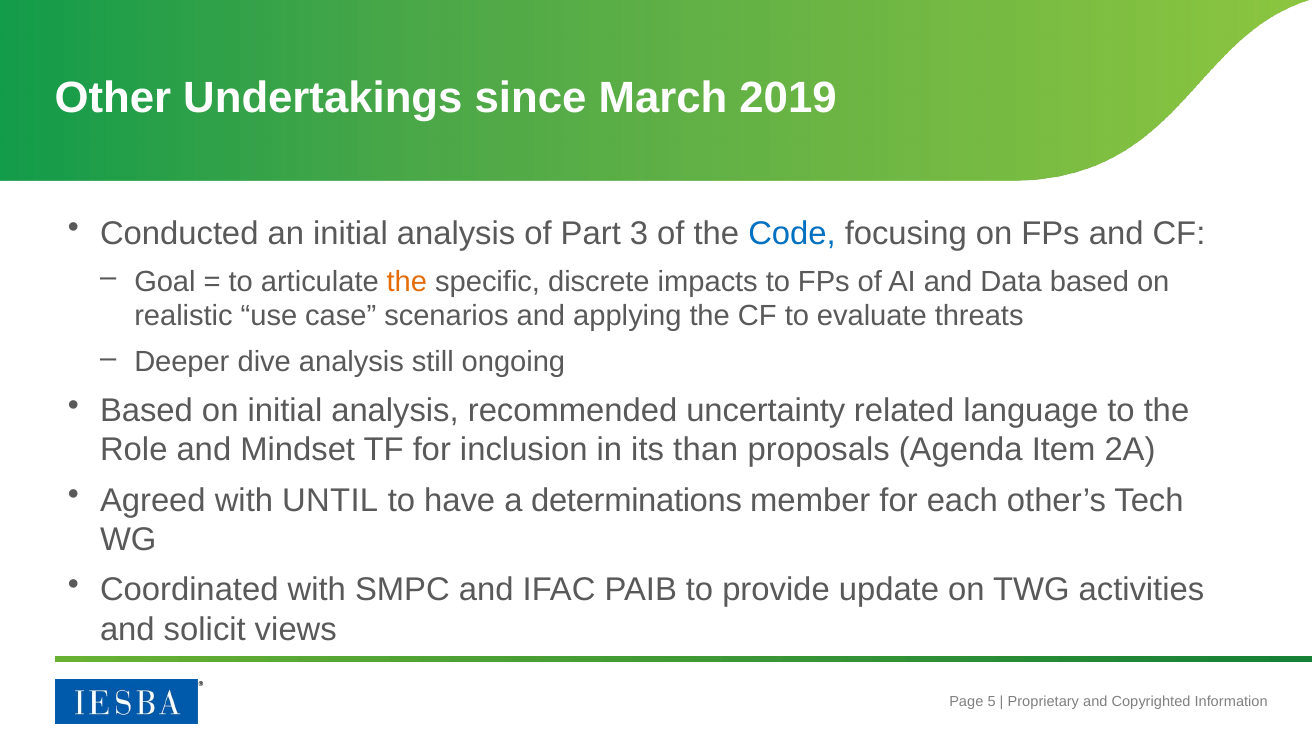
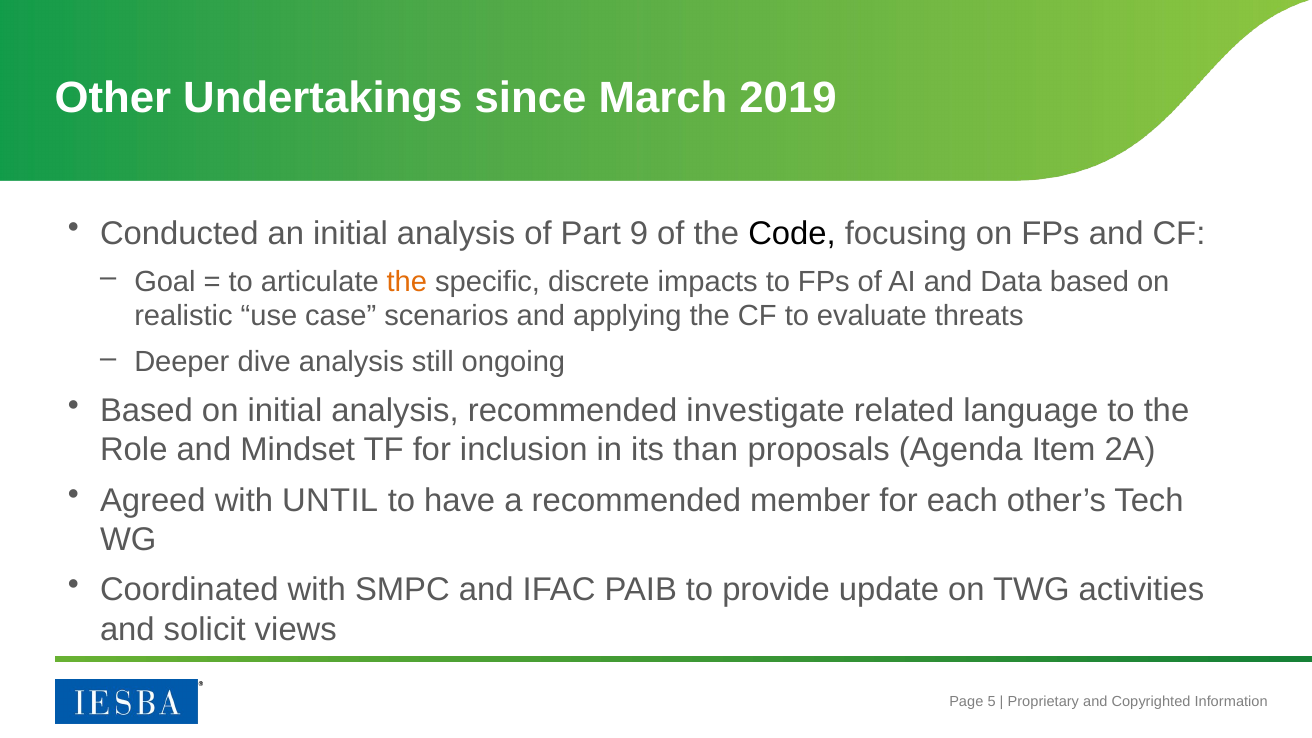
3: 3 -> 9
Code colour: blue -> black
uncertainty: uncertainty -> investigate
a determinations: determinations -> recommended
